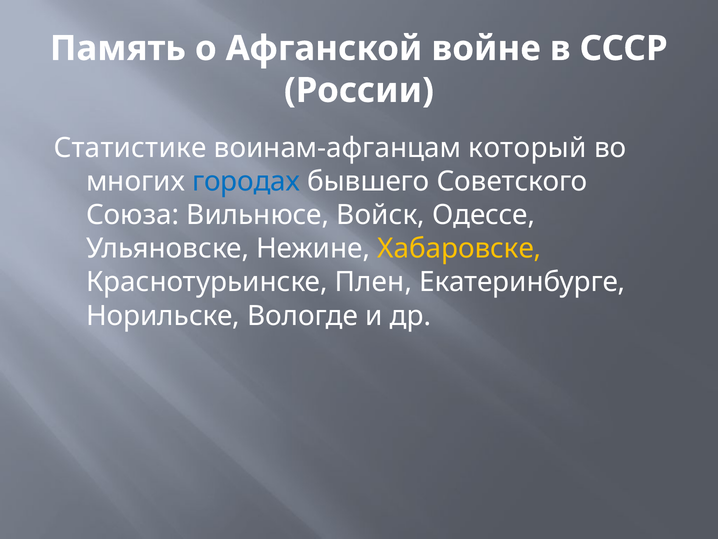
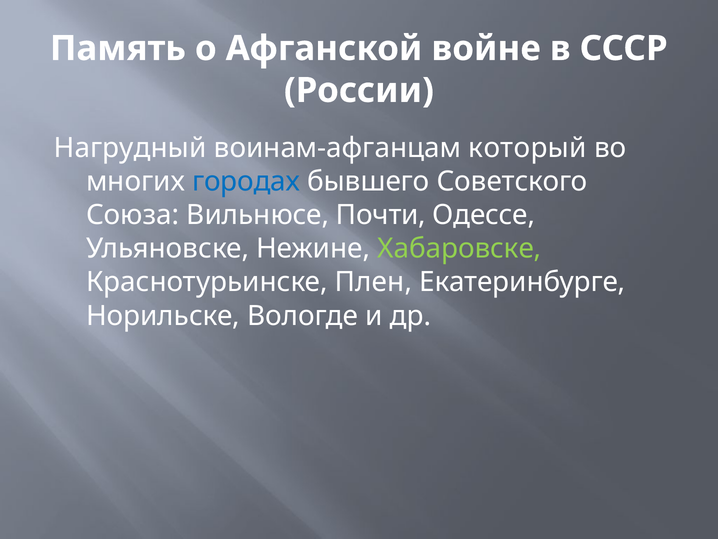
Статистике: Статистике -> Нагрудный
Войск: Войск -> Почти
Хабаровске colour: yellow -> light green
